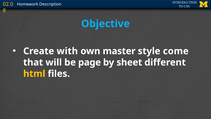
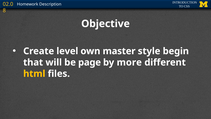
Objective colour: light blue -> white
with: with -> level
come: come -> begin
sheet: sheet -> more
